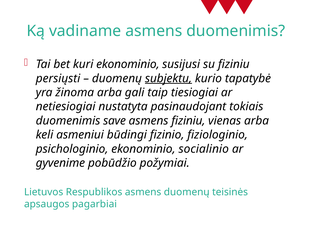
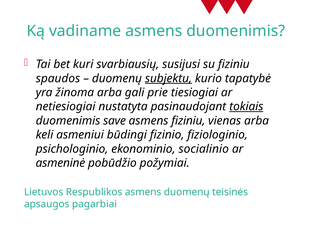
kuri ekonominio: ekonominio -> svarbiausių
persiųsti: persiųsti -> spaudos
taip: taip -> prie
tokiais underline: none -> present
gyvenime: gyvenime -> asmeninė
